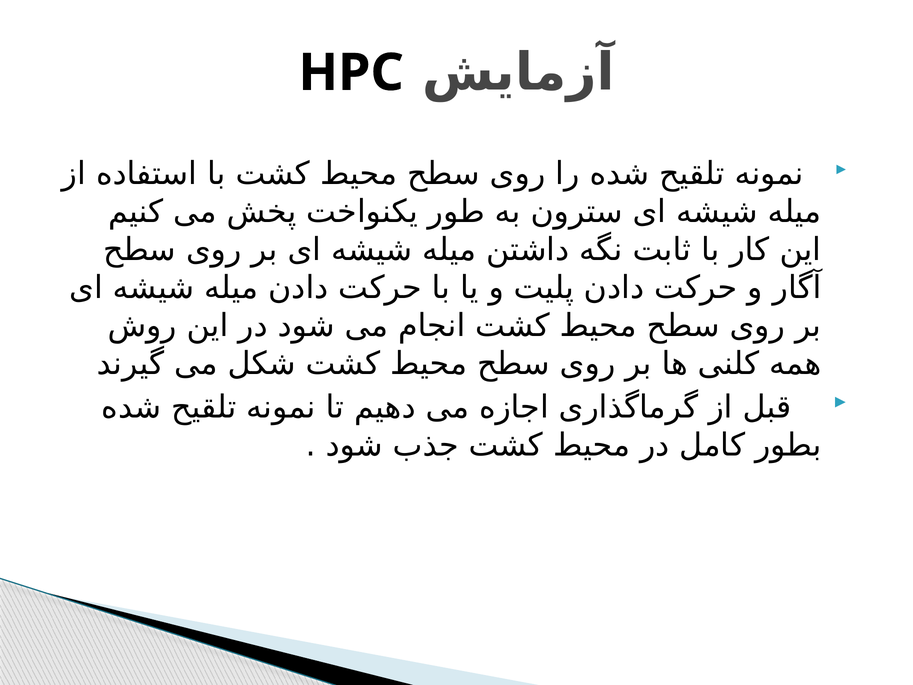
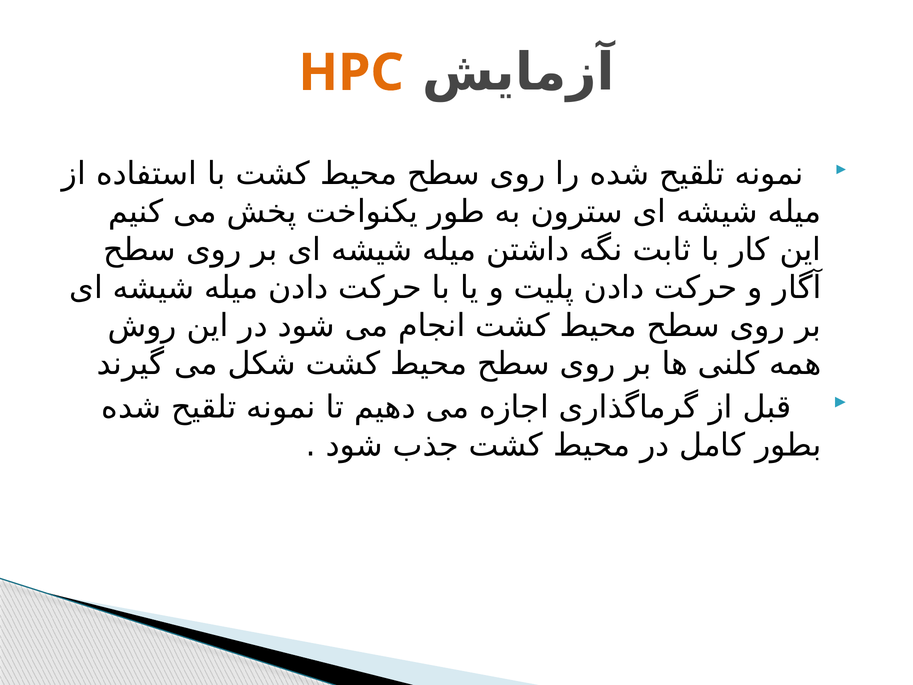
HPC colour: black -> orange
